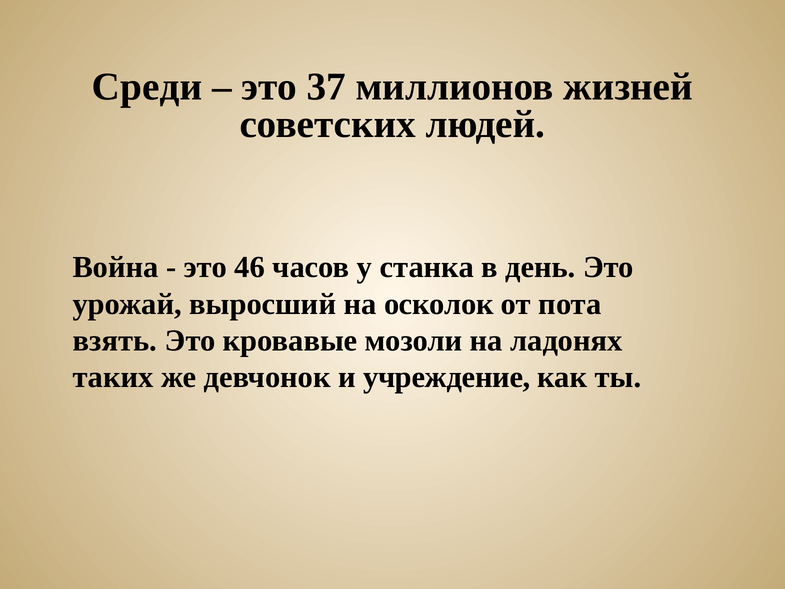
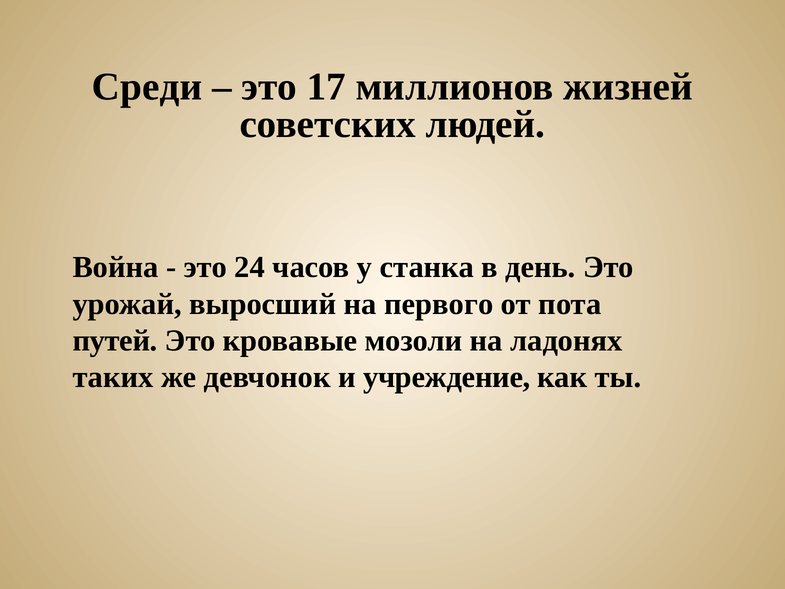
37: 37 -> 17
46: 46 -> 24
осколок: осколок -> первого
взять: взять -> путей
